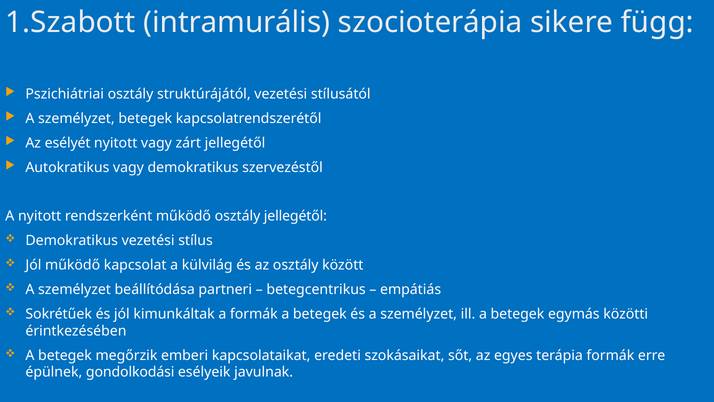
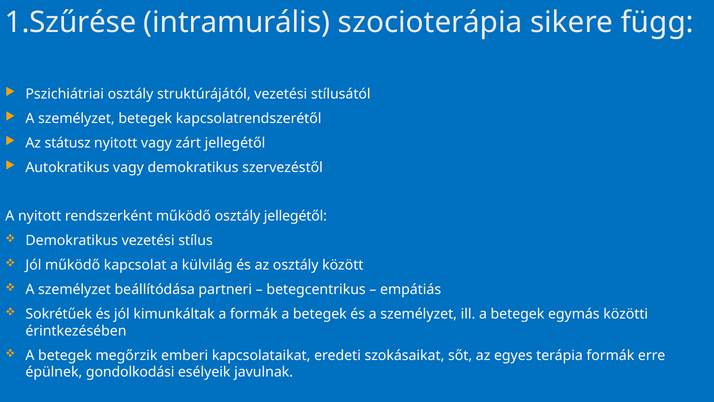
1.Szabott: 1.Szabott -> 1.Szűrése
esélyét: esélyét -> státusz
